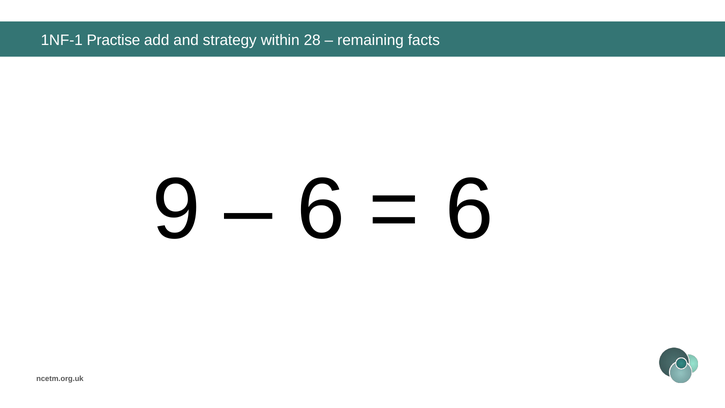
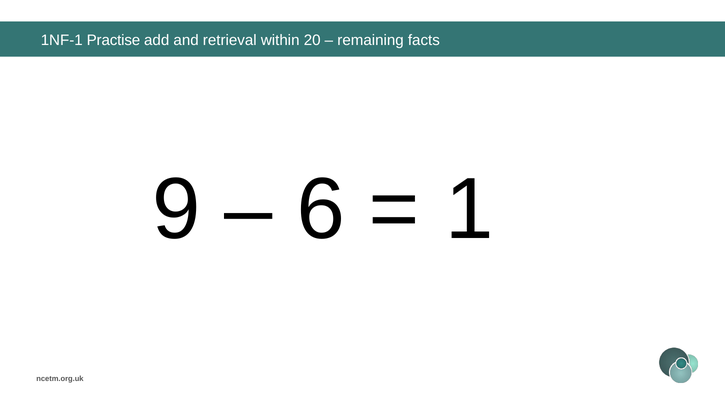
strategy: strategy -> retrieval
28: 28 -> 20
6 at (470, 209): 6 -> 1
